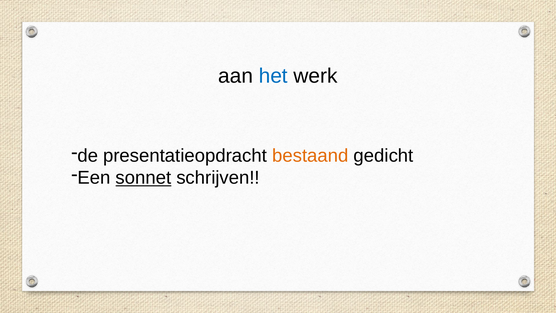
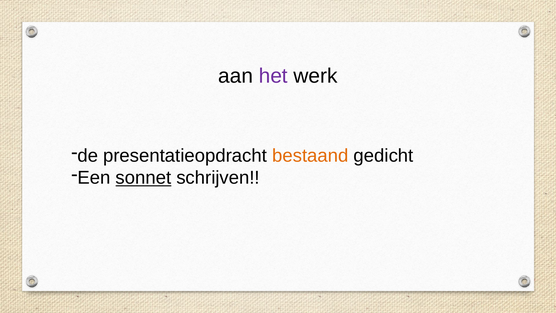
het colour: blue -> purple
